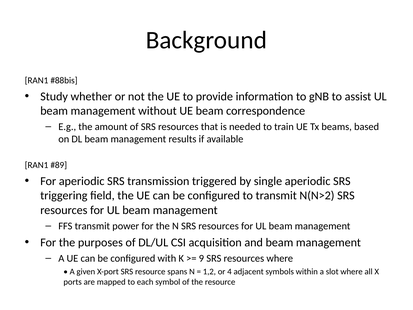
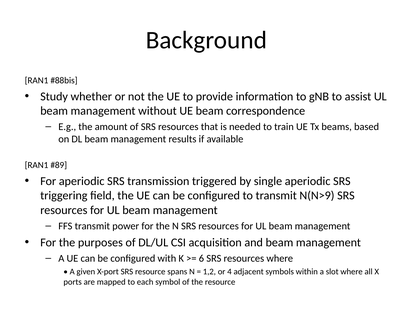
N(N>2: N(N>2 -> N(N>9
9: 9 -> 6
